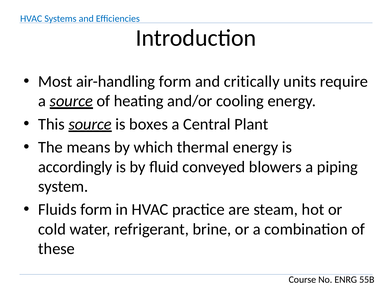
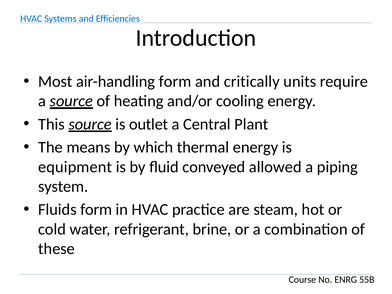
boxes: boxes -> outlet
accordingly: accordingly -> equipment
blowers: blowers -> allowed
